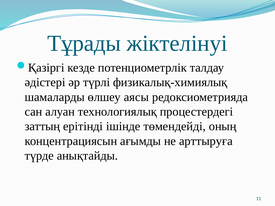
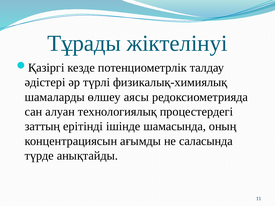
төмендейді: төмендейді -> шамасында
арттыруға: арттыруға -> саласында
